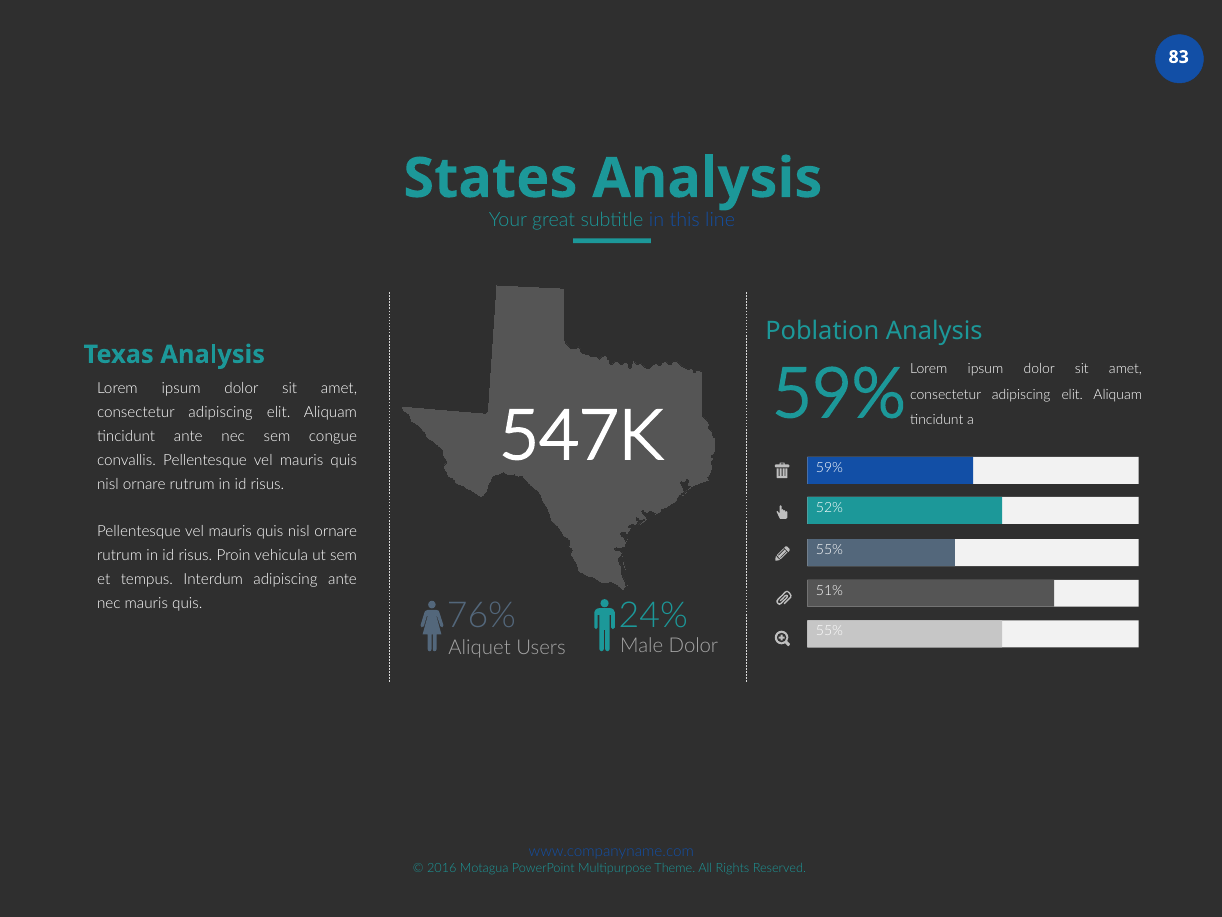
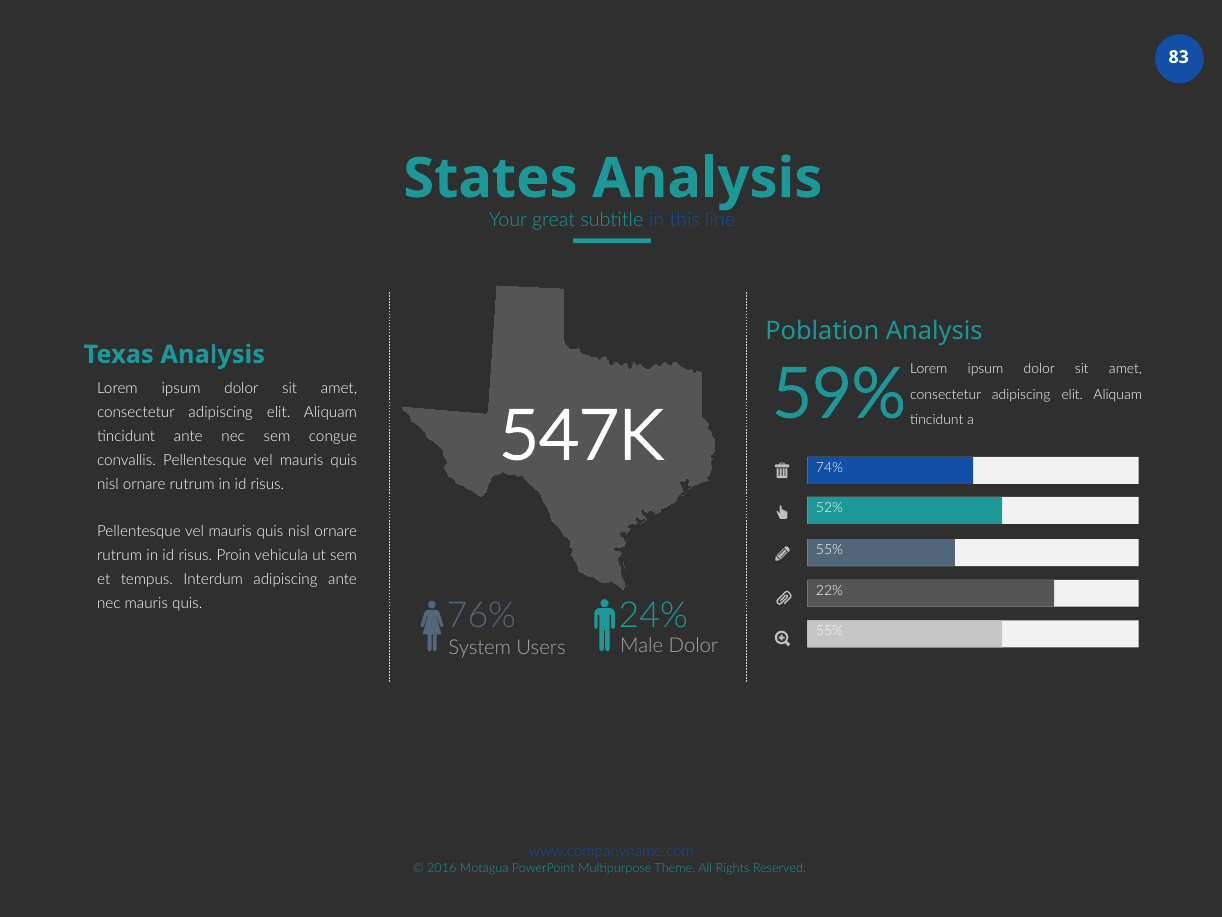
59% at (830, 467): 59% -> 74%
51%: 51% -> 22%
Aliquet: Aliquet -> System
